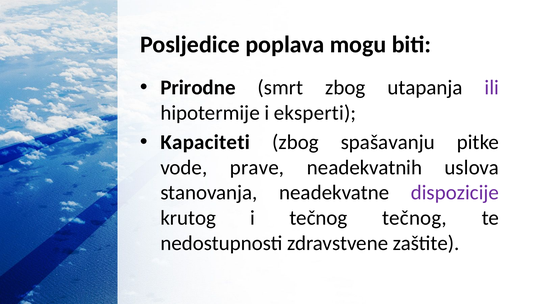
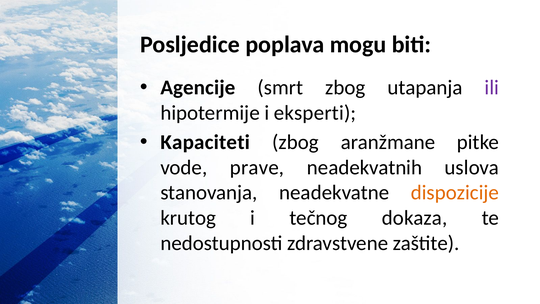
Prirodne: Prirodne -> Agencije
spašavanju: spašavanju -> aranžmane
dispozicije colour: purple -> orange
tečnog tečnog: tečnog -> dokaza
